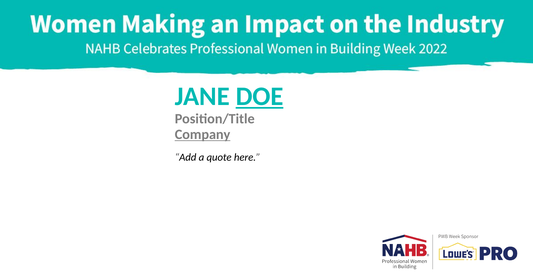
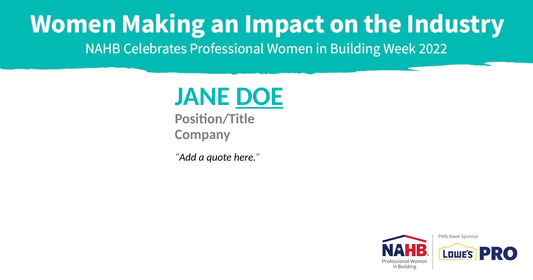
Company underline: present -> none
